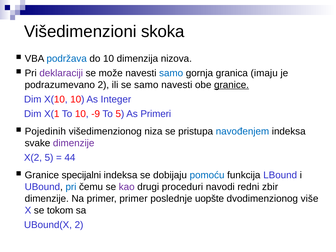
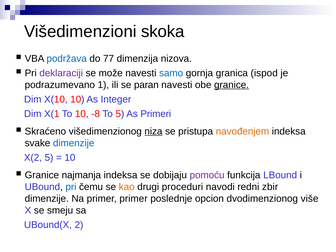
do 10: 10 -> 77
imaju: imaju -> ispod
podrazumevano 2: 2 -> 1
se samo: samo -> paran
-9: -9 -> -8
Pojedinih: Pojedinih -> Skraćeno
niza underline: none -> present
navođenjem colour: blue -> orange
dimenzije at (74, 143) colour: purple -> blue
44 at (70, 158): 44 -> 10
specijalni: specijalni -> najmanja
pomoću colour: blue -> purple
kao colour: purple -> orange
uopšte: uopšte -> opcion
tokom: tokom -> smeju
